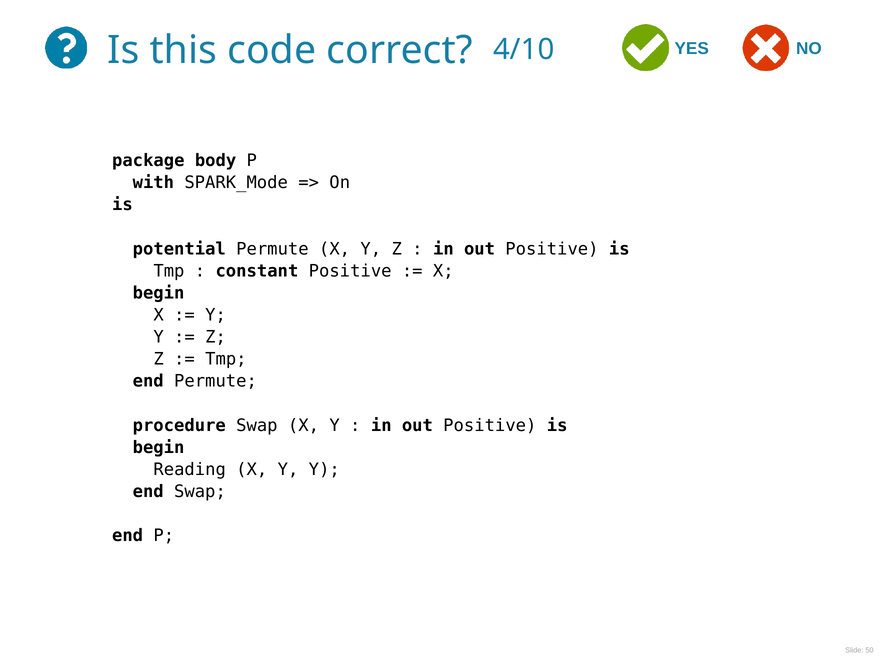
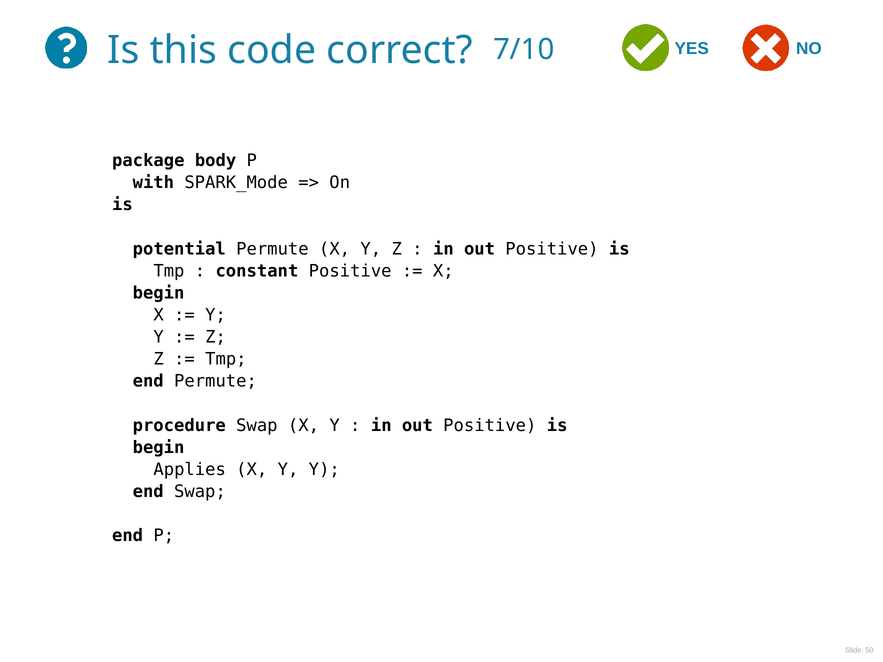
4/10: 4/10 -> 7/10
Reading: Reading -> Applies
